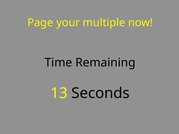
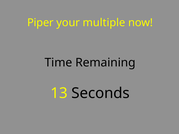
Page: Page -> Piper
